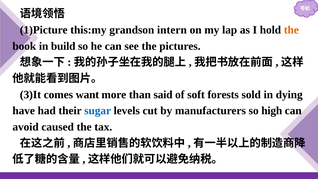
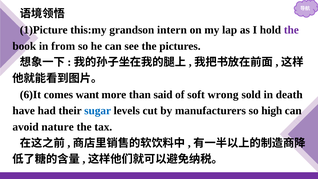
the at (291, 30) colour: orange -> purple
build: build -> from
3)It: 3)It -> 6)It
forests: forests -> wrong
dying: dying -> death
caused: caused -> nature
